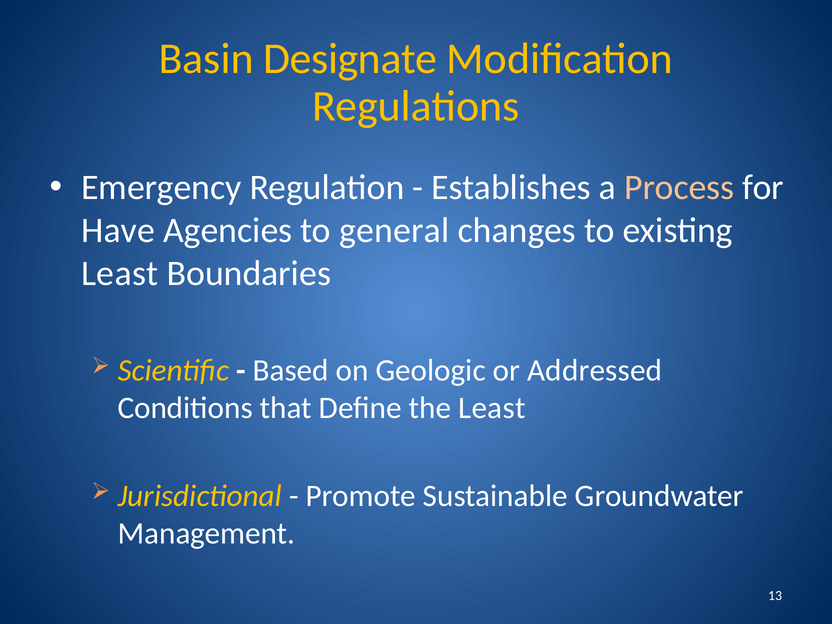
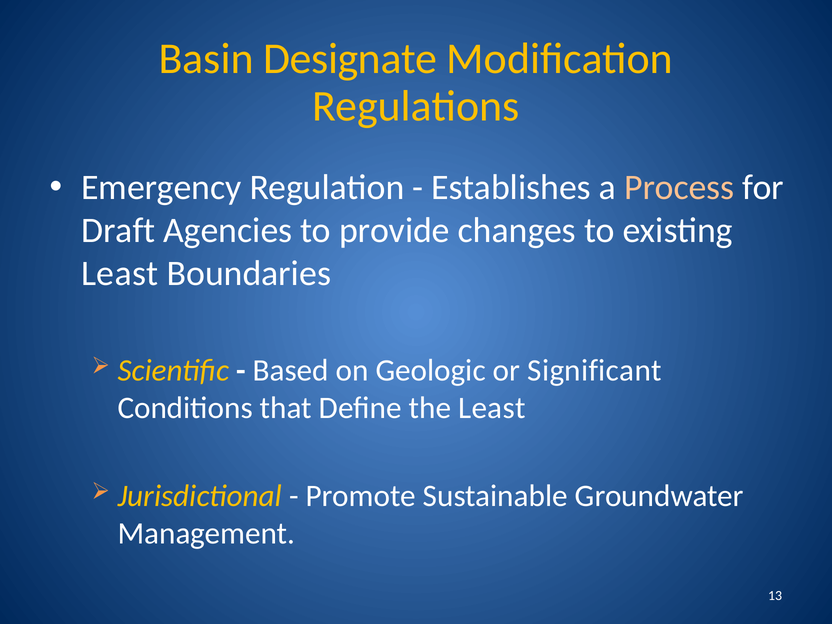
Have: Have -> Draft
general: general -> provide
Addressed: Addressed -> Significant
